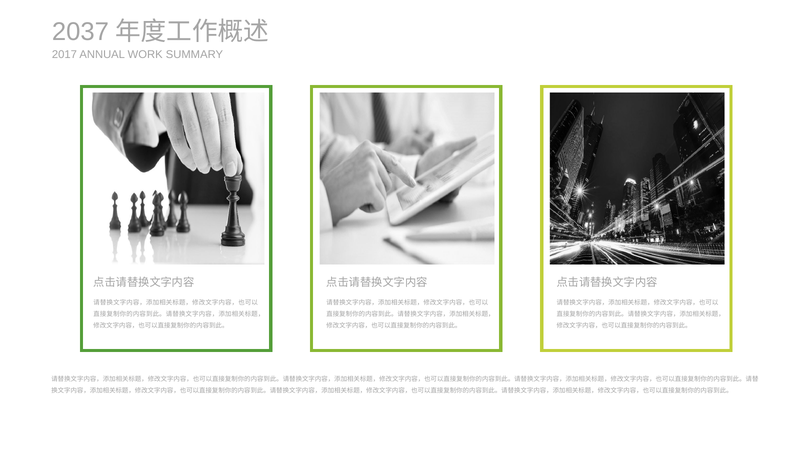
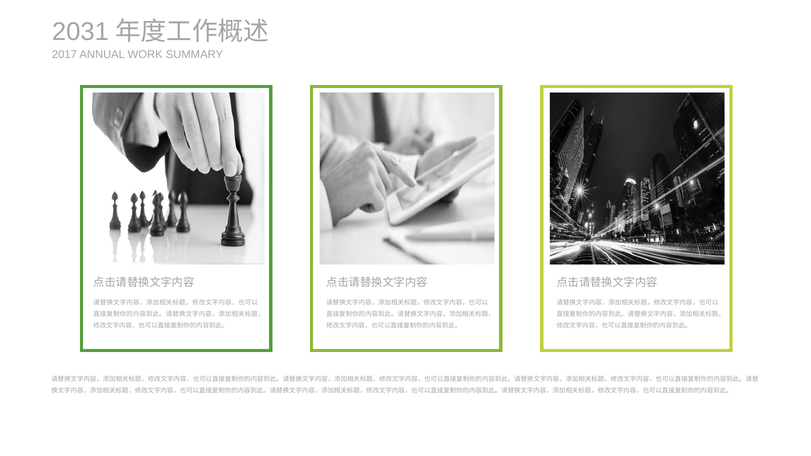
2037: 2037 -> 2031
